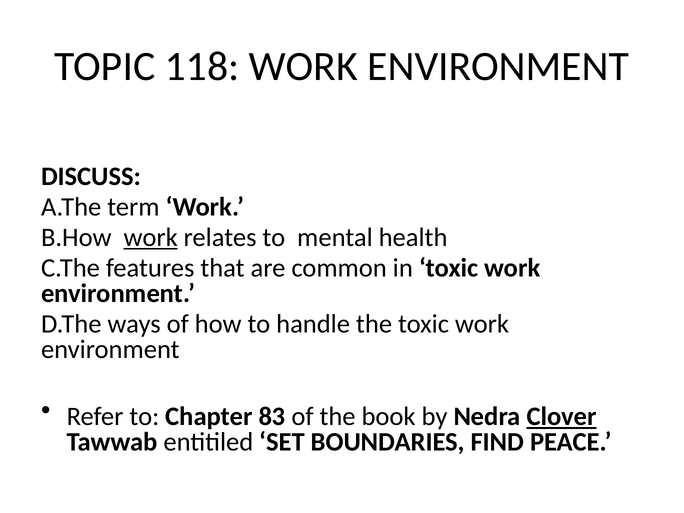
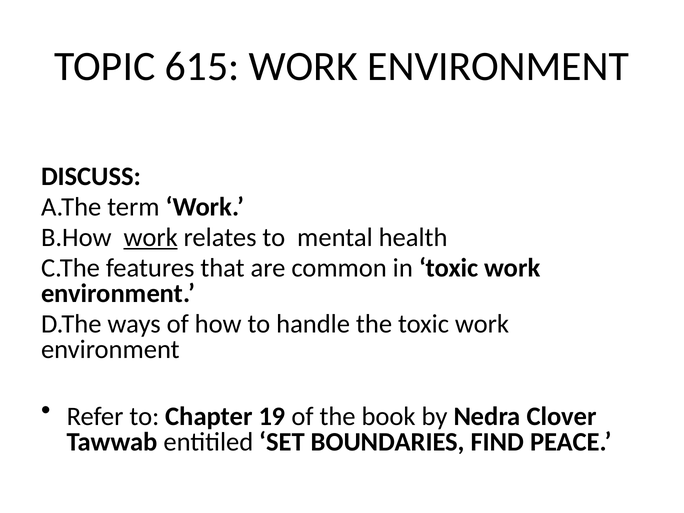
118: 118 -> 615
83: 83 -> 19
Clover underline: present -> none
